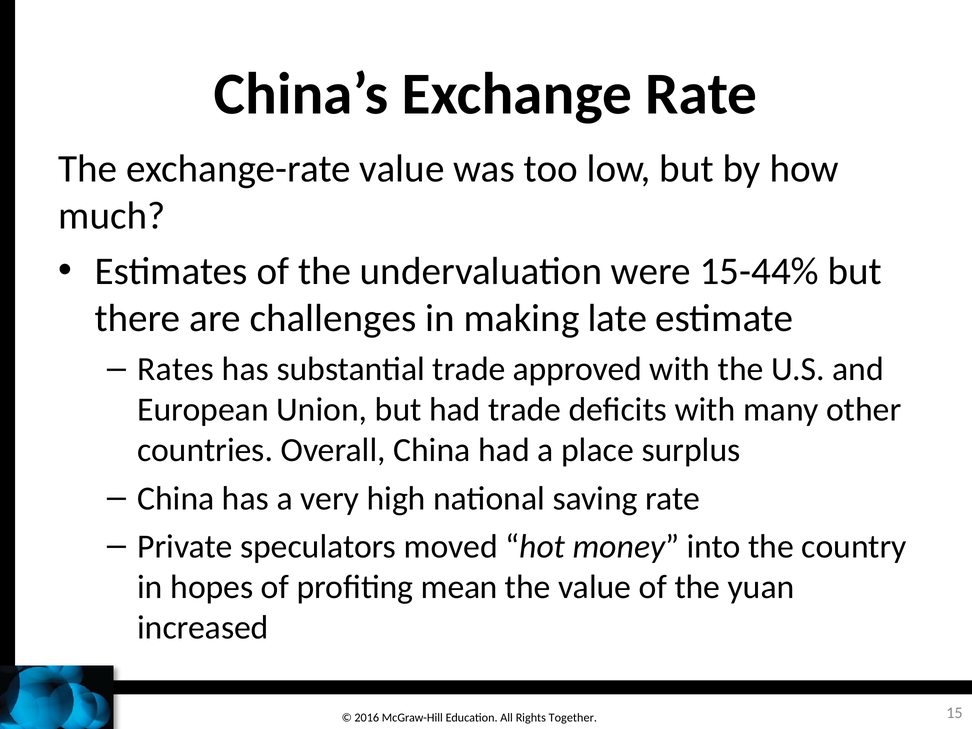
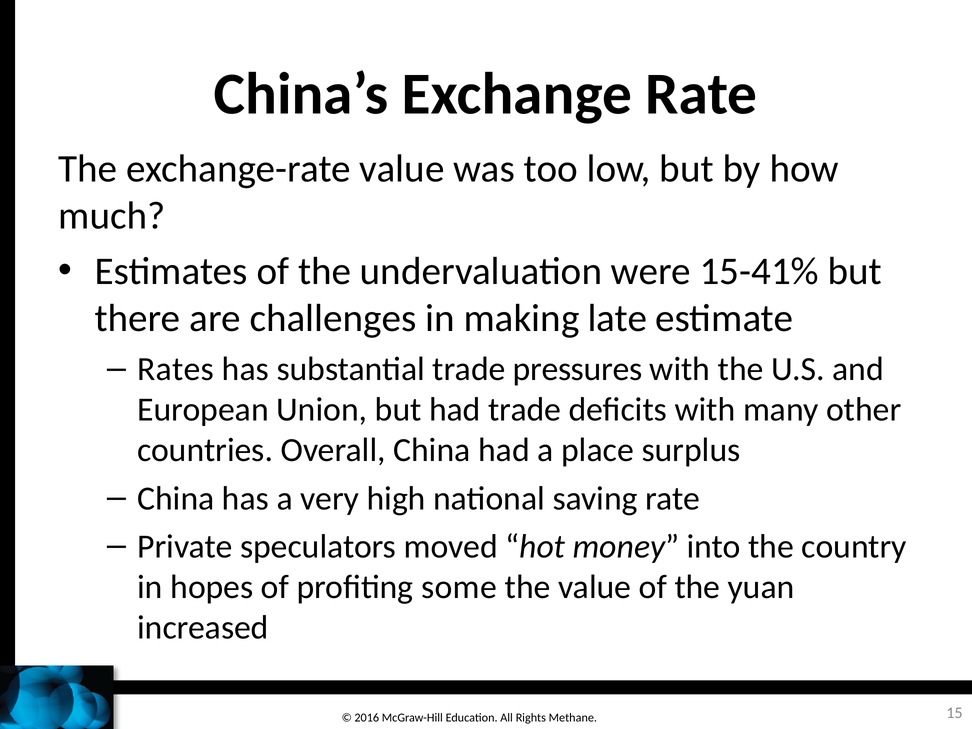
15-44%: 15-44% -> 15-41%
approved: approved -> pressures
mean: mean -> some
Together: Together -> Methane
